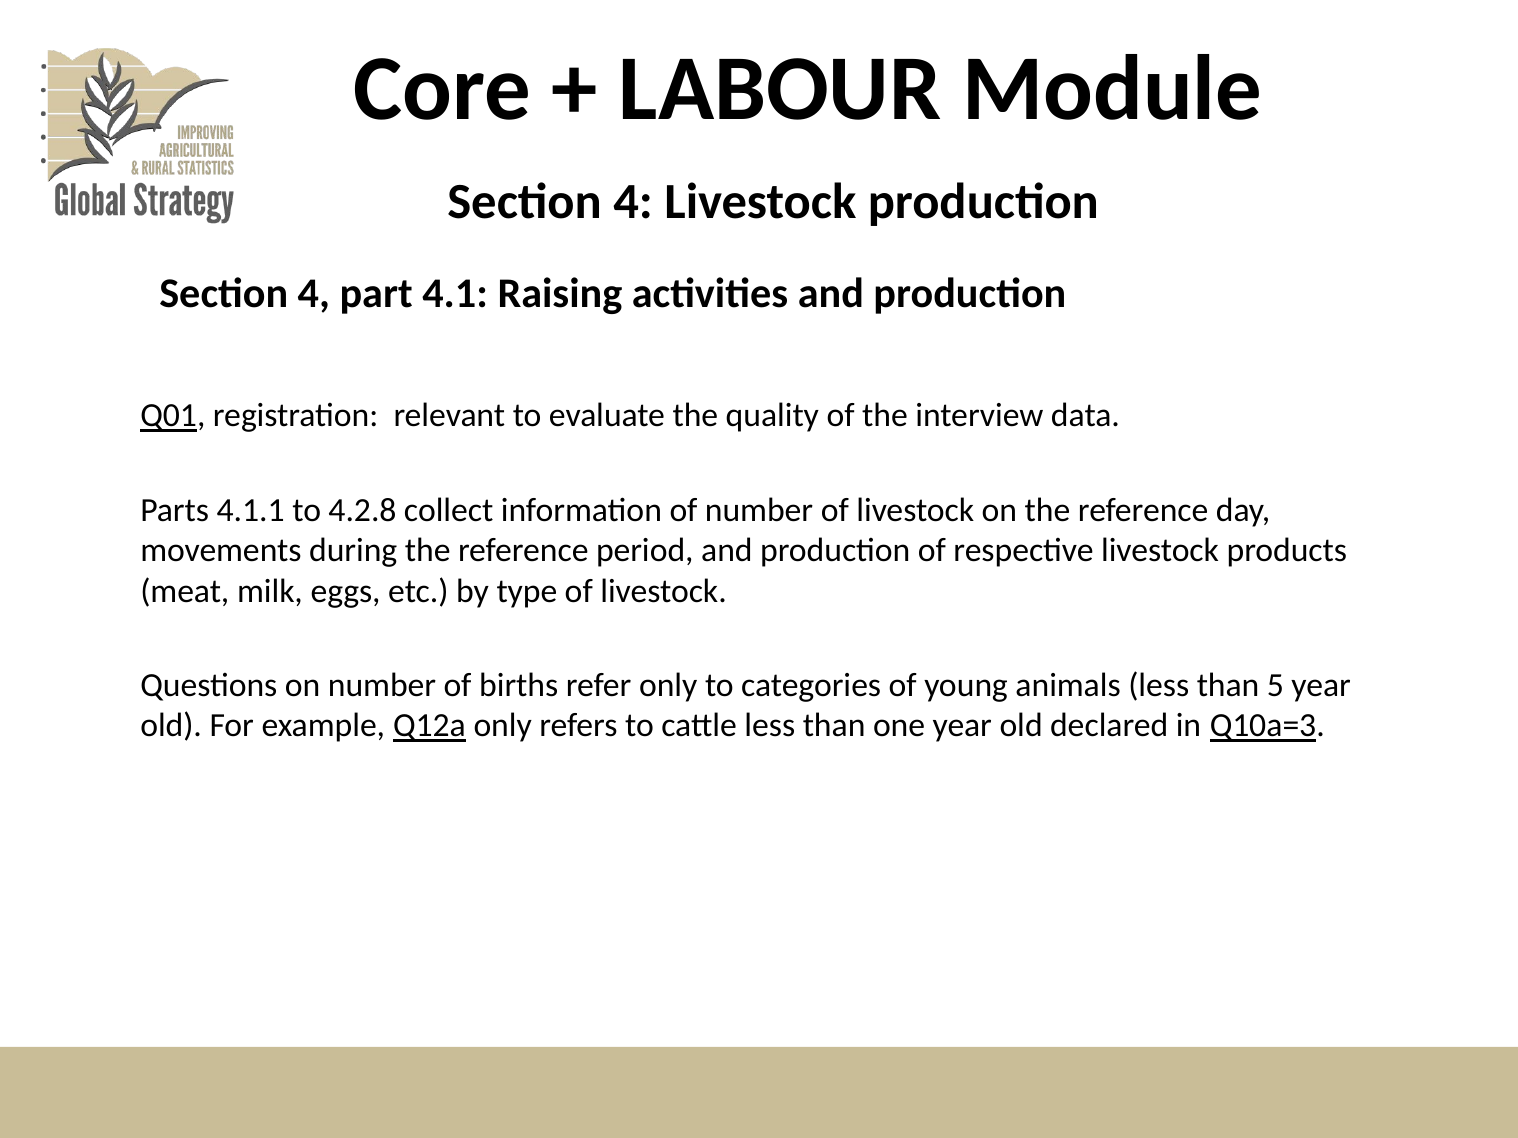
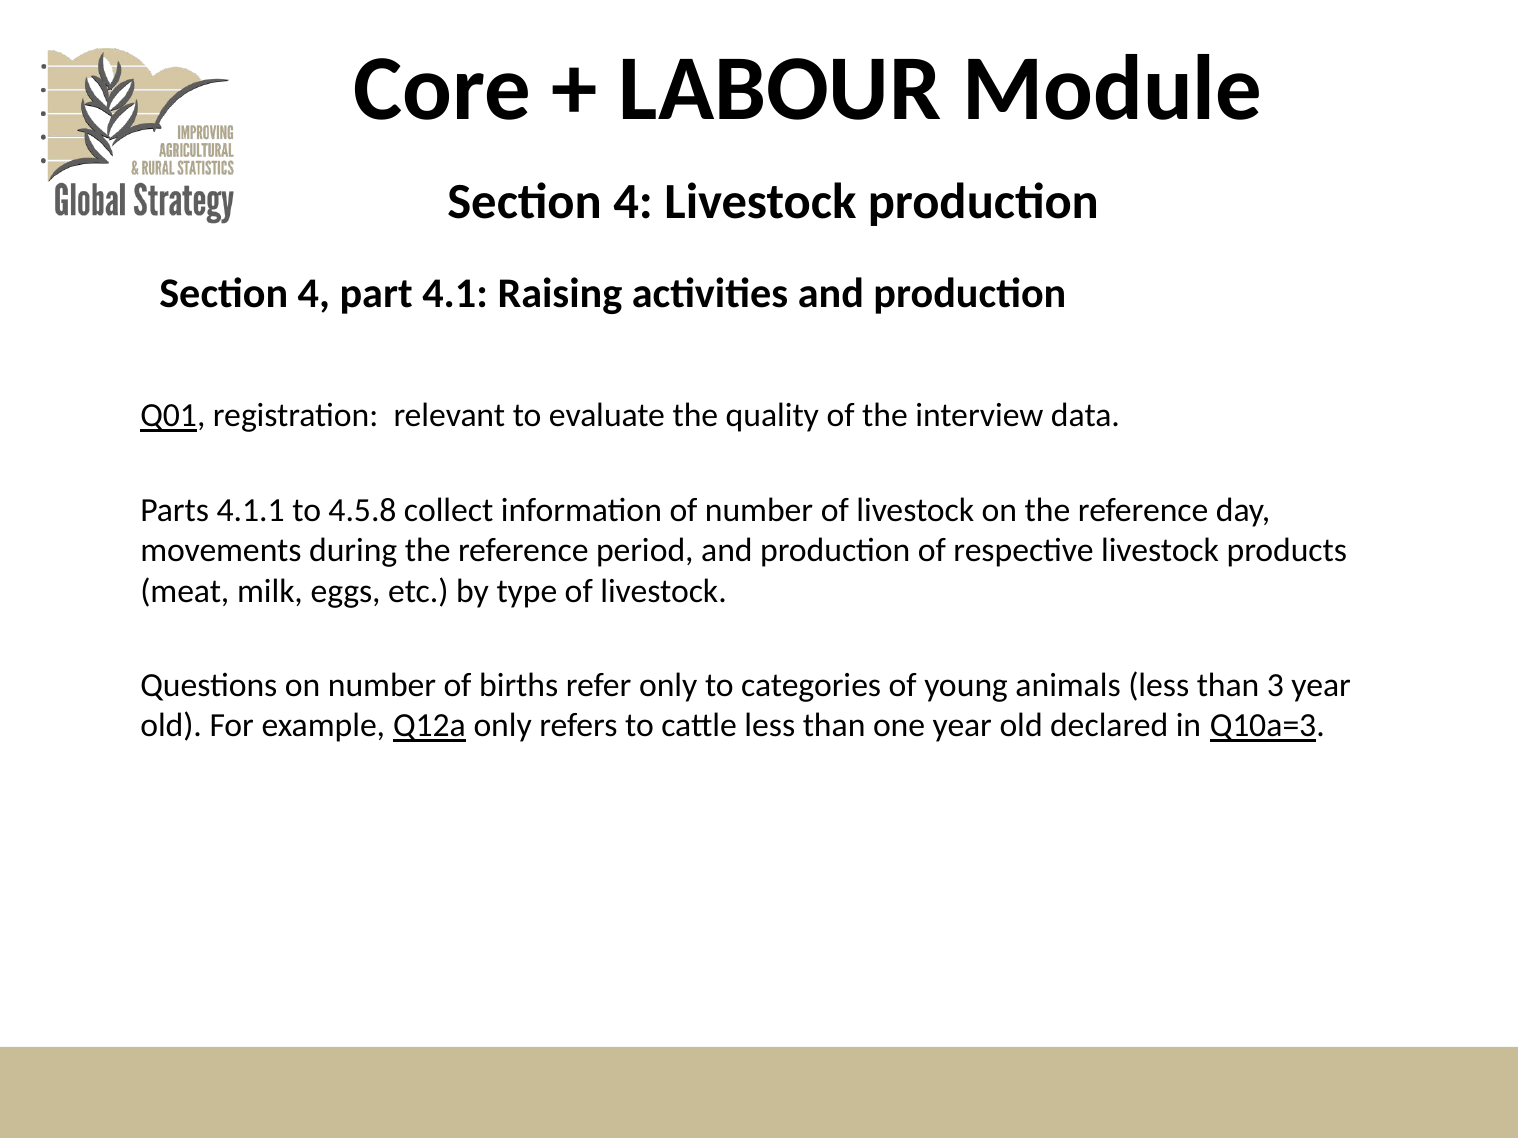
4.2.8: 4.2.8 -> 4.5.8
5: 5 -> 3
